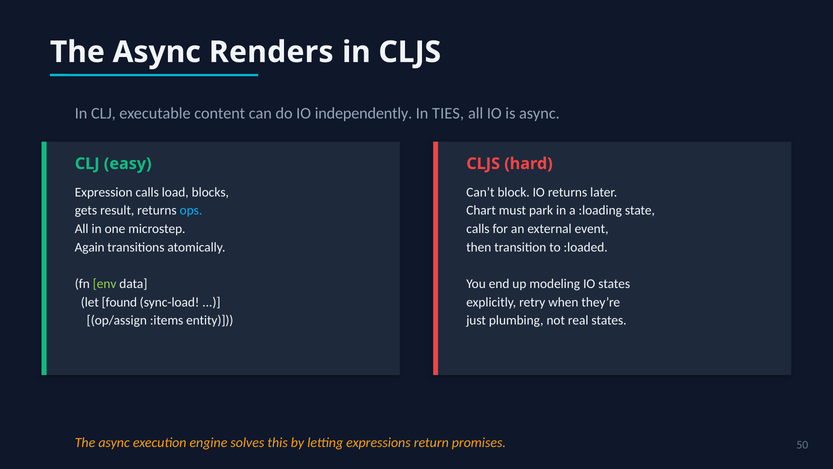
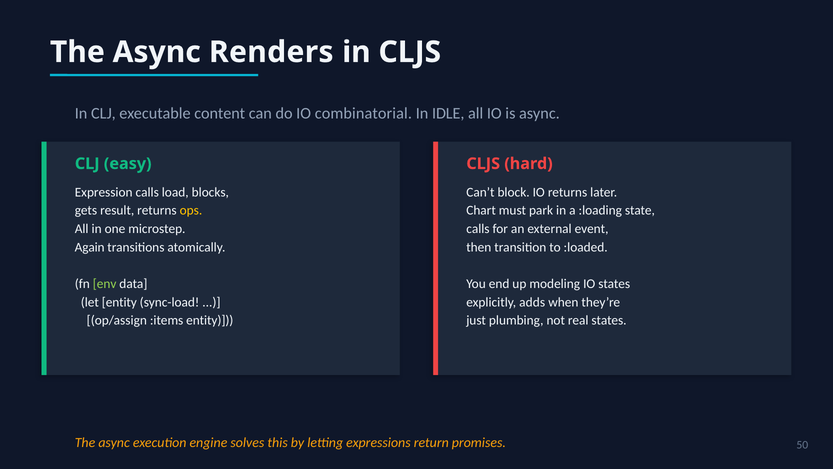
independently: independently -> combinatorial
TIES: TIES -> IDLE
ops colour: light blue -> yellow
let found: found -> entity
retry: retry -> adds
